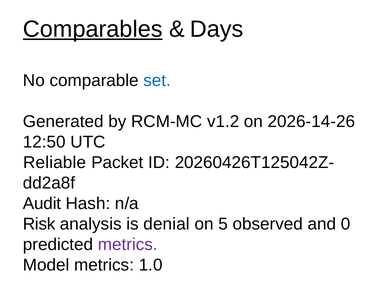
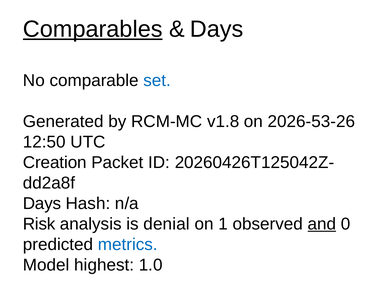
v1.2: v1.2 -> v1.8
2026-14-26: 2026-14-26 -> 2026-53-26
Reliable: Reliable -> Creation
Audit at (42, 203): Audit -> Days
5: 5 -> 1
and underline: none -> present
metrics at (128, 244) colour: purple -> blue
Model metrics: metrics -> highest
